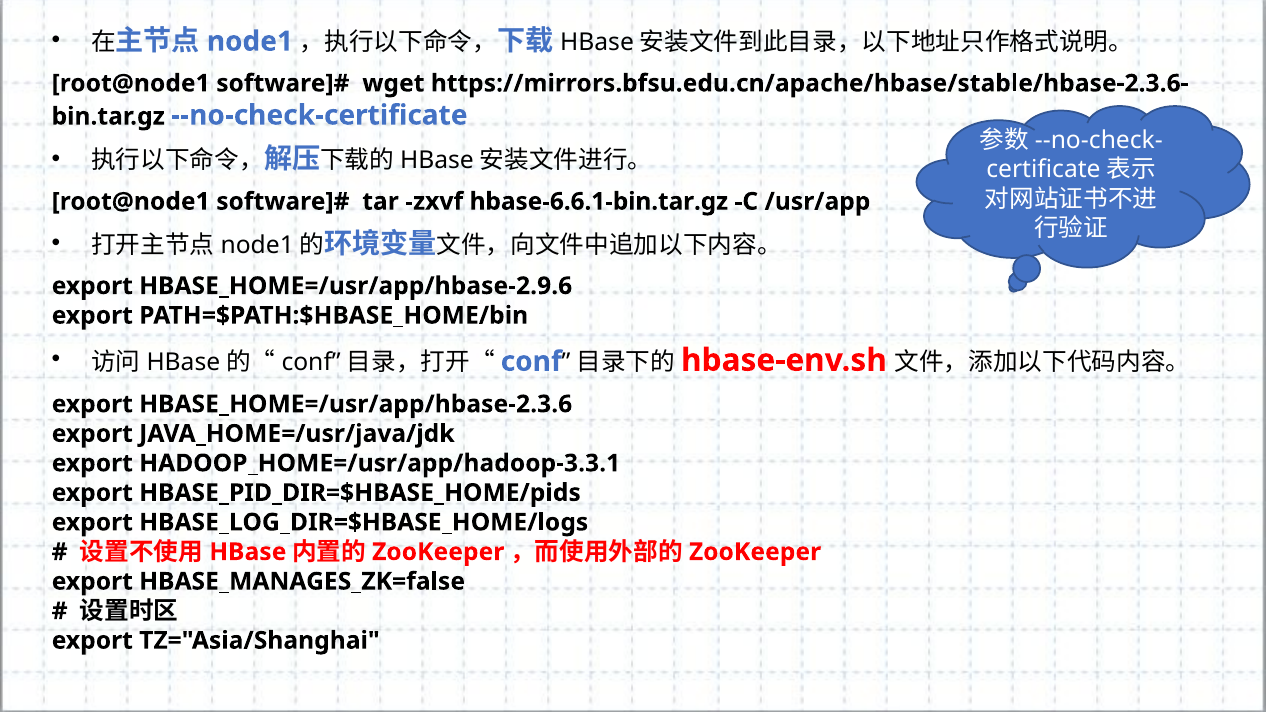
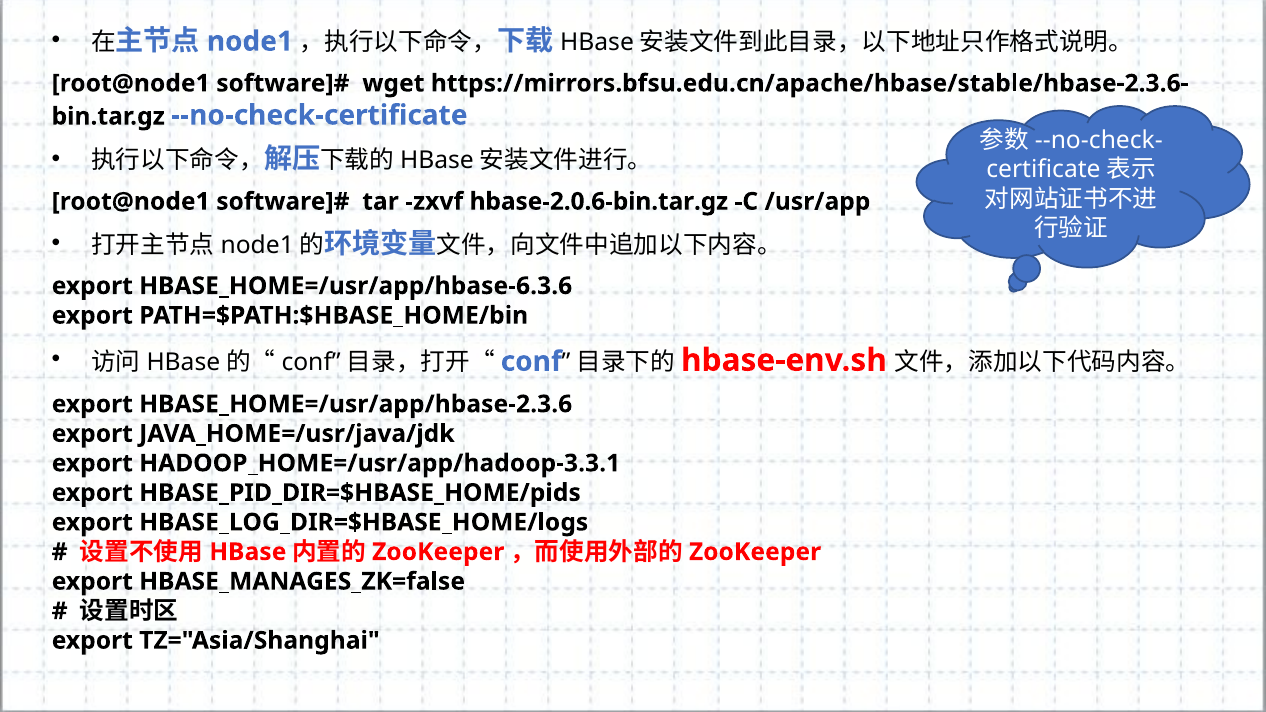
hbase-6.6.1-bin.tar.gz: hbase-6.6.1-bin.tar.gz -> hbase-2.0.6-bin.tar.gz
HBASE_HOME=/usr/app/hbase-2.9.6: HBASE_HOME=/usr/app/hbase-2.9.6 -> HBASE_HOME=/usr/app/hbase-6.3.6
